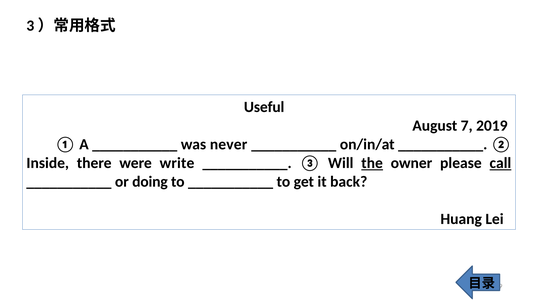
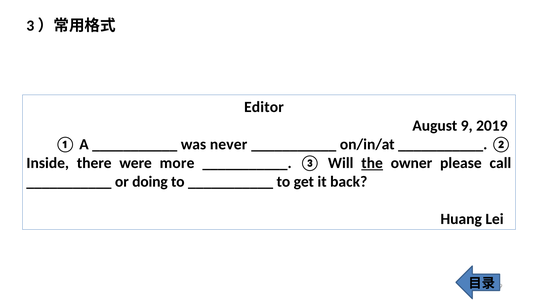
Useful: Useful -> Editor
7: 7 -> 9
write: write -> more
call underline: present -> none
